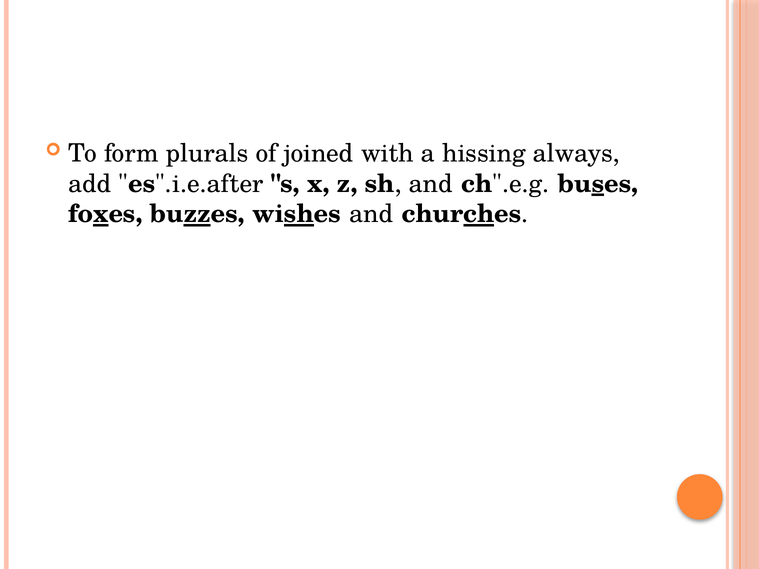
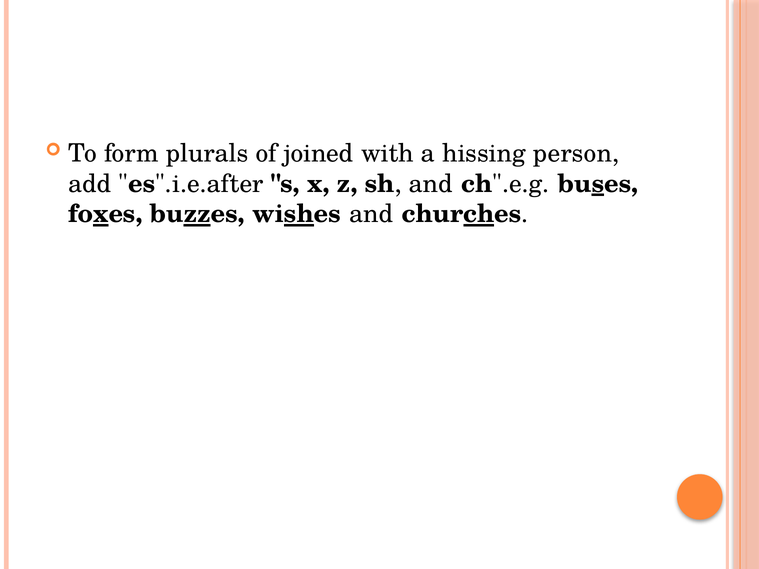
always: always -> person
